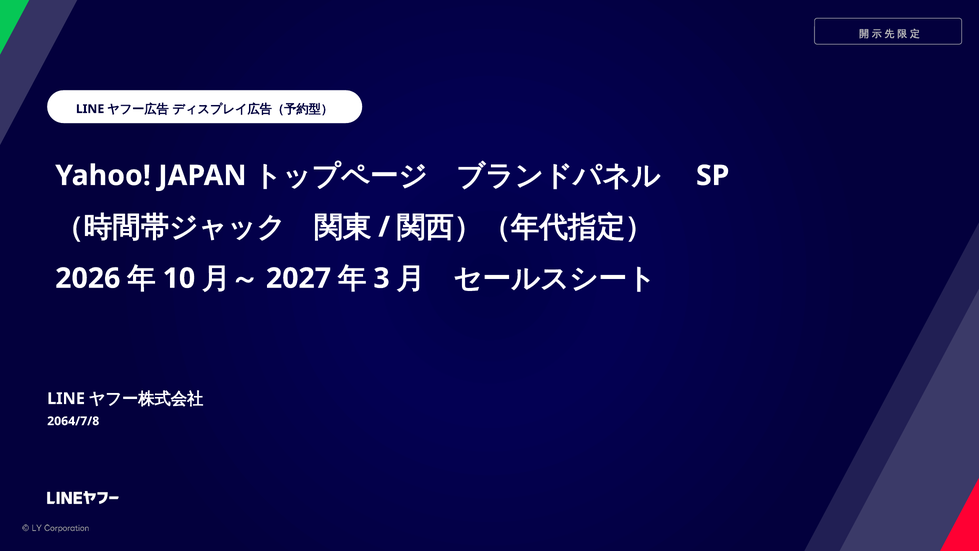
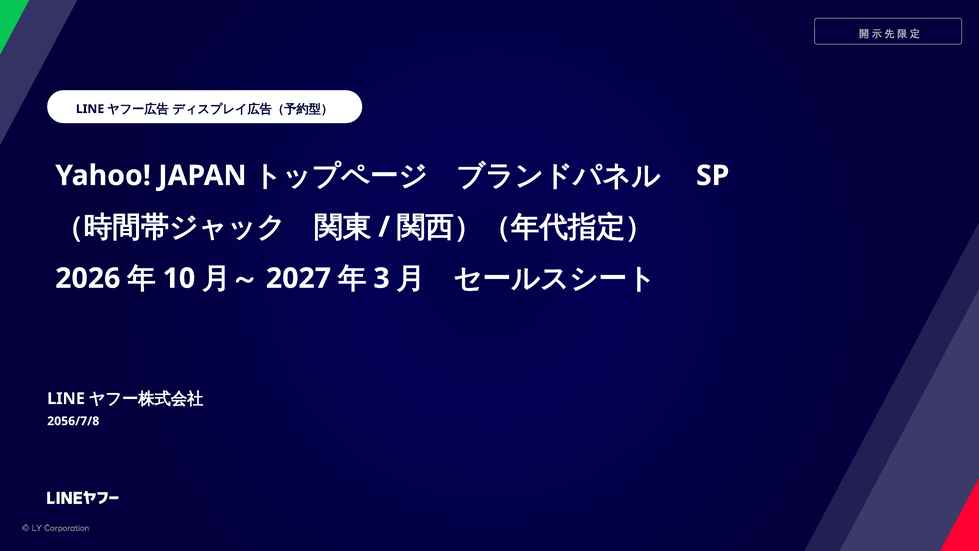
2064/7/8: 2064/7/8 -> 2056/7/8
